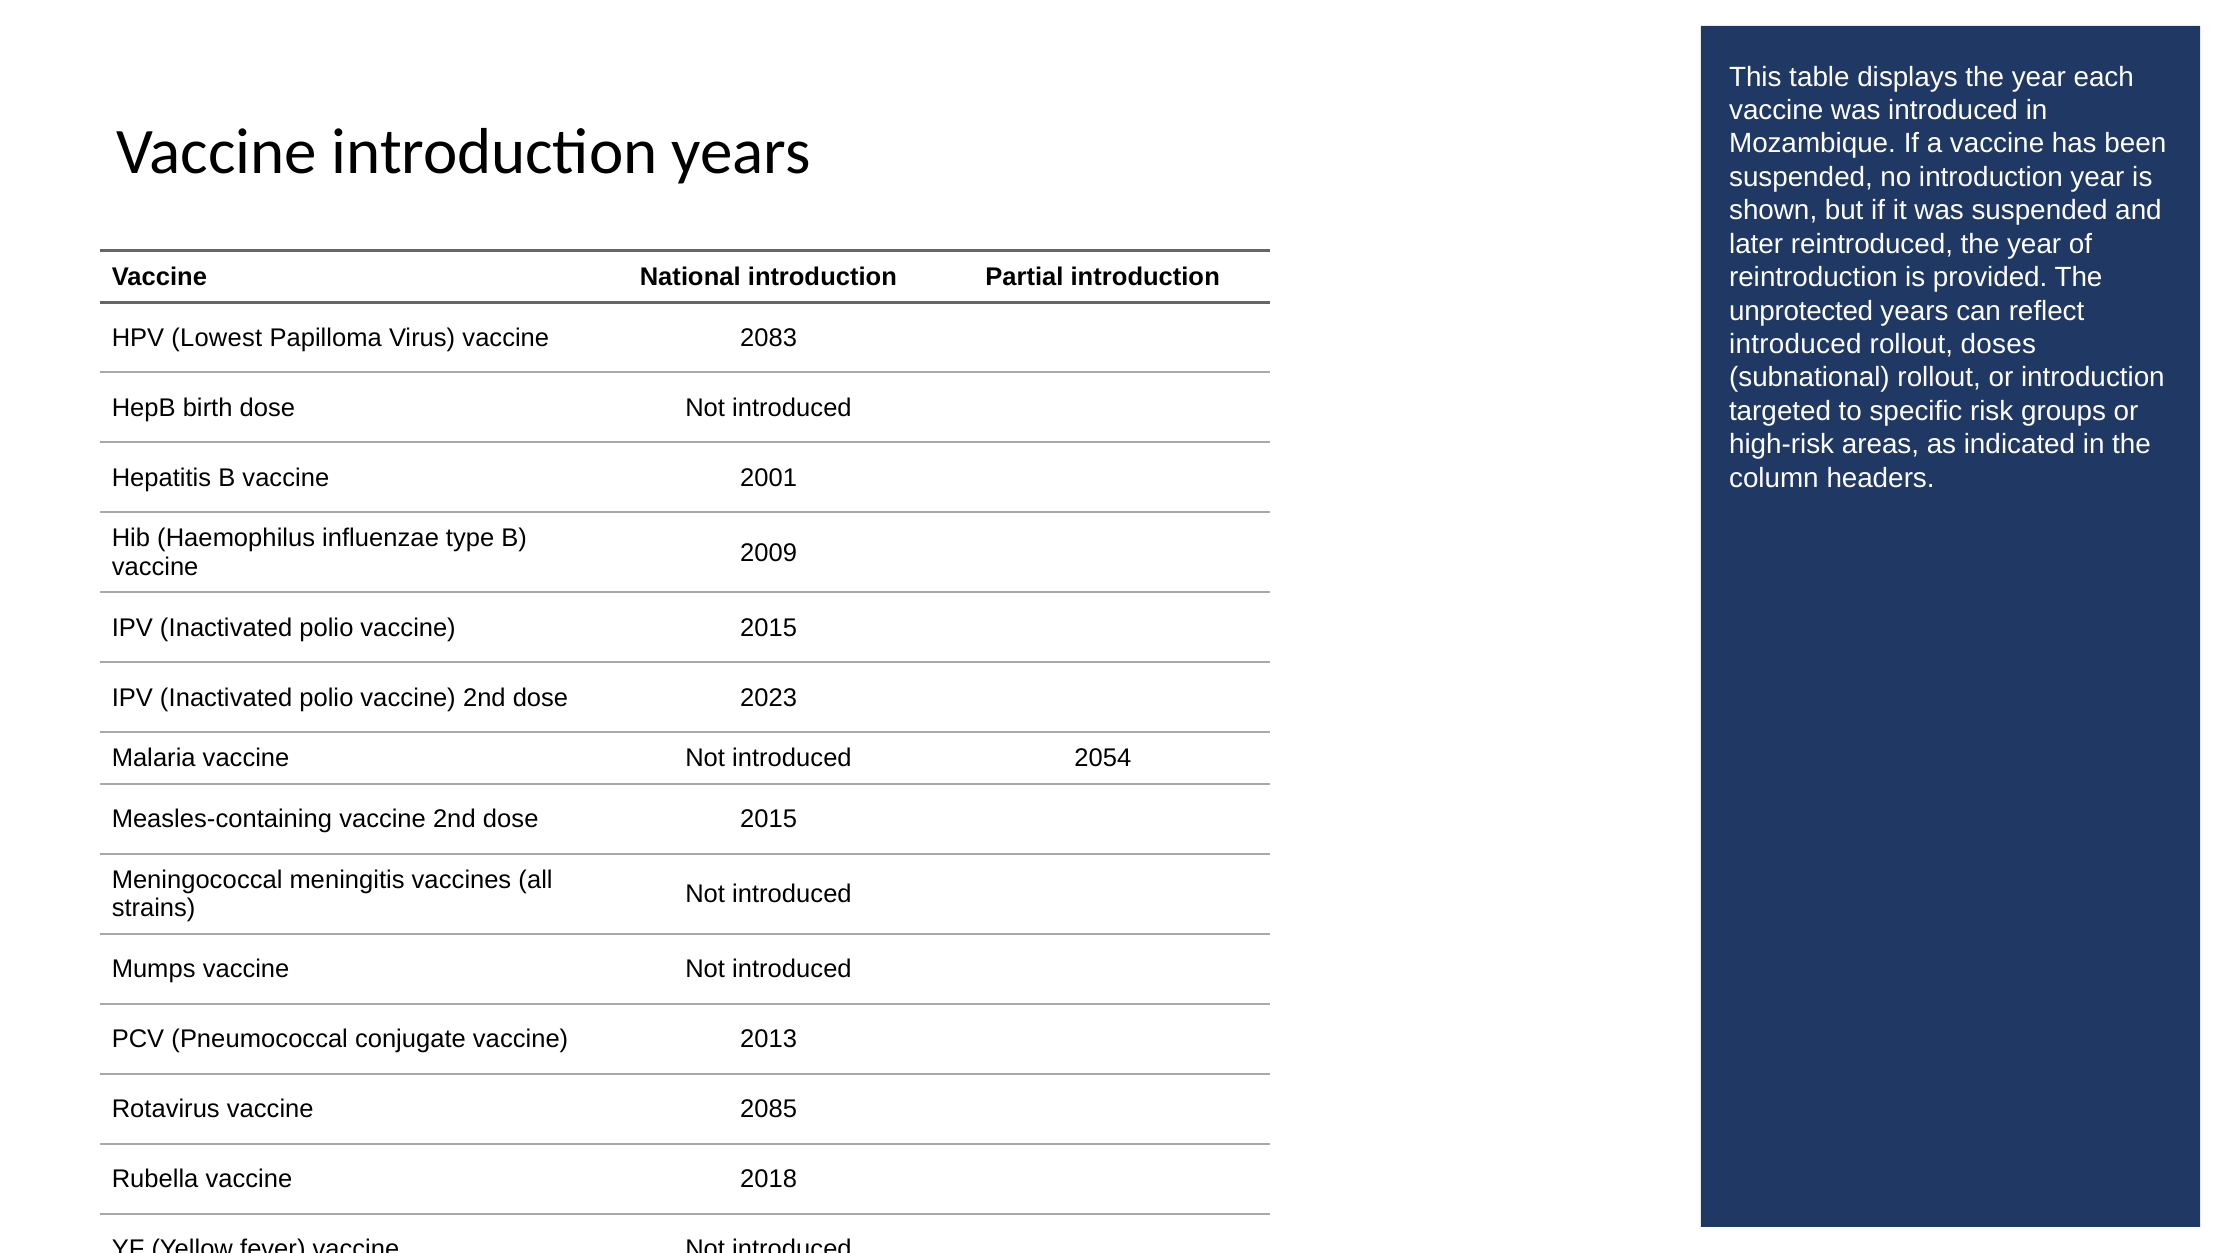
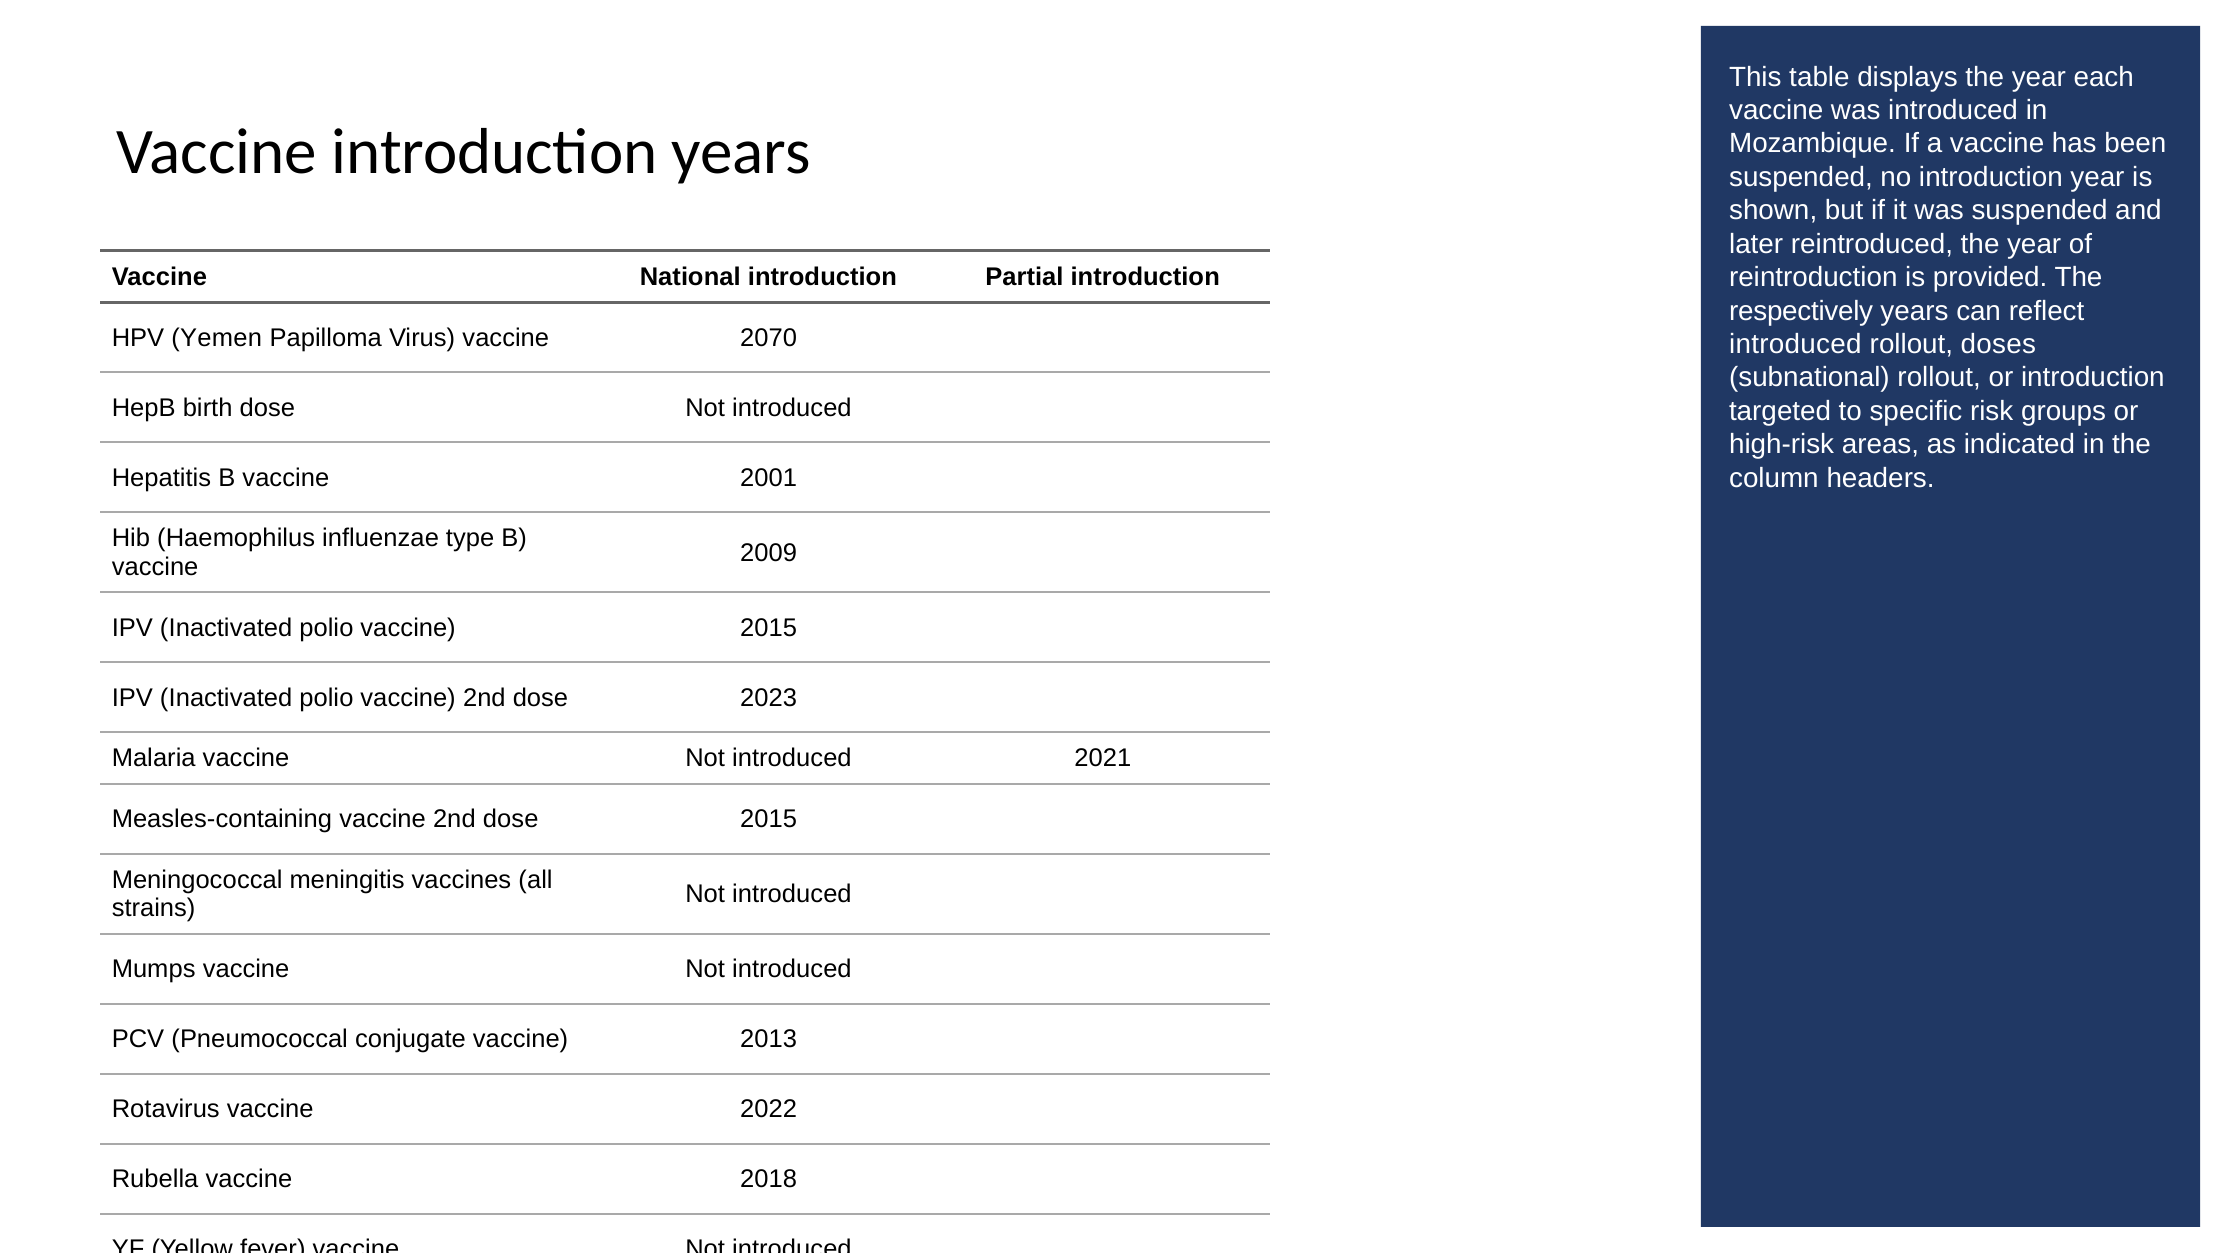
unprotected: unprotected -> respectively
Lowest: Lowest -> Yemen
2083: 2083 -> 2070
2054: 2054 -> 2021
2085: 2085 -> 2022
